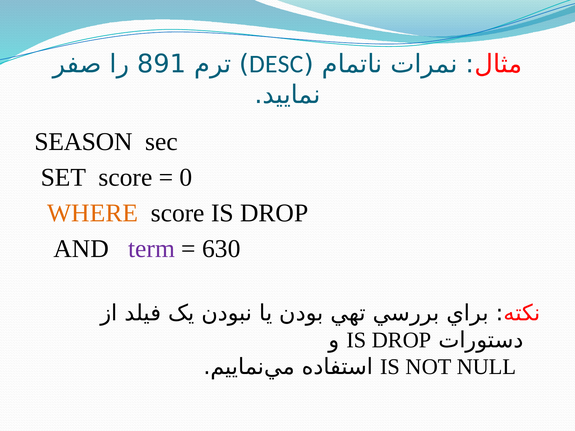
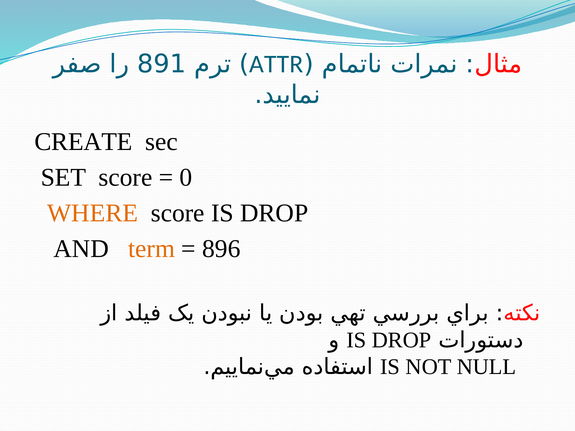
DESC: DESC -> ATTR
SEASON: SEASON -> CREATE
term colour: purple -> orange
630: 630 -> 896
